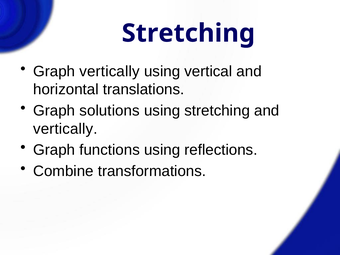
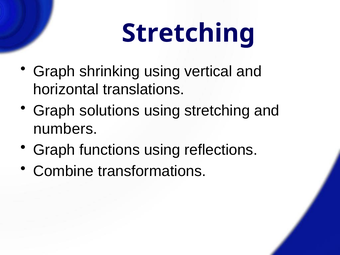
Graph vertically: vertically -> shrinking
vertically at (65, 129): vertically -> numbers
